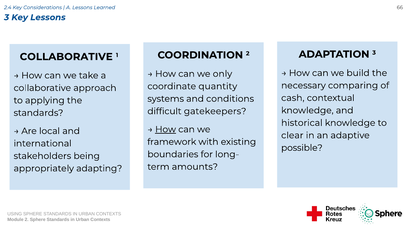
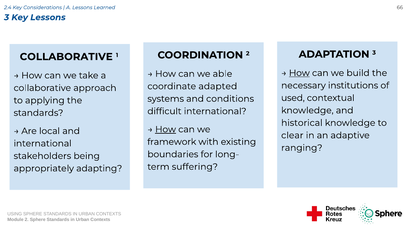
How at (299, 73) underline: none -> present
only: only -> able
comparing: comparing -> institutions
quantity: quantity -> adapted
cash: cash -> used
difficult gatekeepers: gatekeepers -> international
possible: possible -> ranging
amounts: amounts -> suffering
